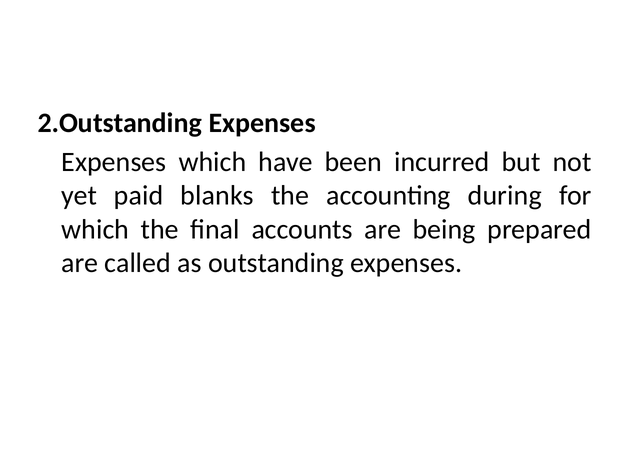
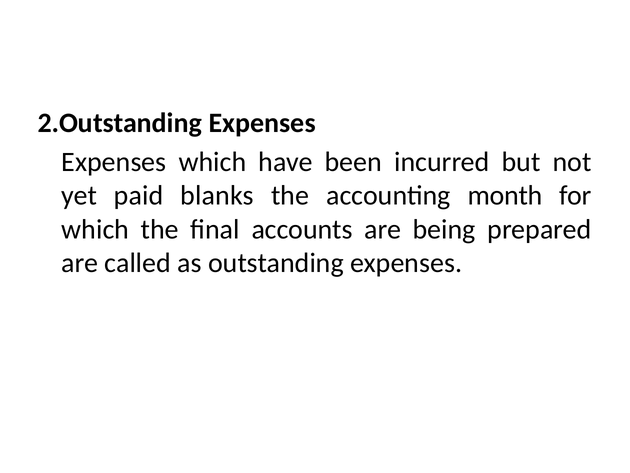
during: during -> month
